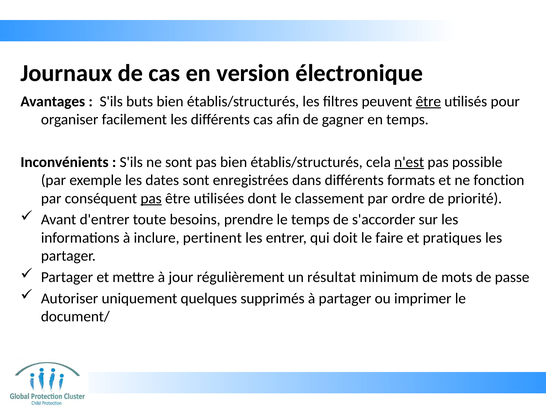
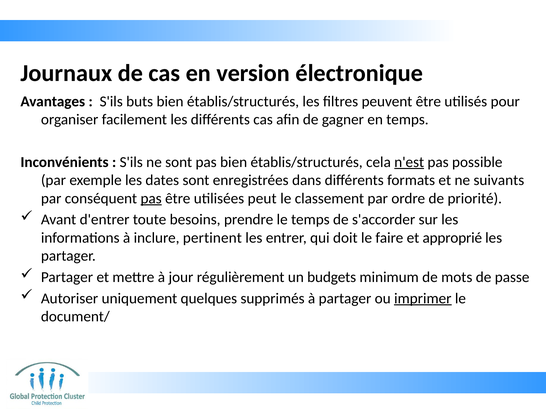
être at (428, 102) underline: present -> none
fonction: fonction -> suivants
dont: dont -> peut
pratiques: pratiques -> approprié
résultat: résultat -> budgets
imprimer underline: none -> present
